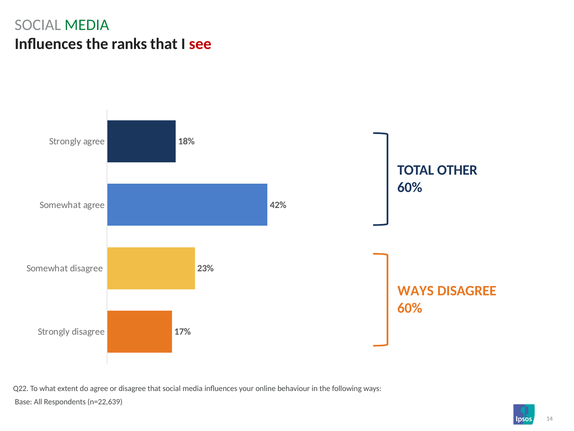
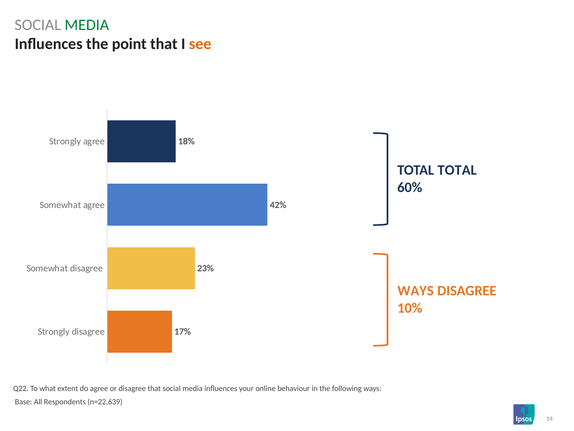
ranks: ranks -> point
see colour: red -> orange
TOTAL OTHER: OTHER -> TOTAL
60% at (410, 308): 60% -> 10%
